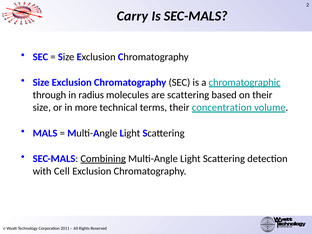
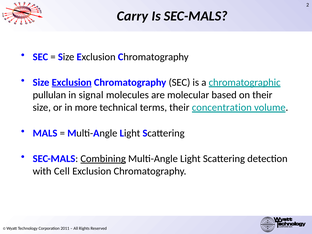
Exclusion at (72, 82) underline: none -> present
through: through -> pullulan
radius: radius -> signal
are scattering: scattering -> molecular
